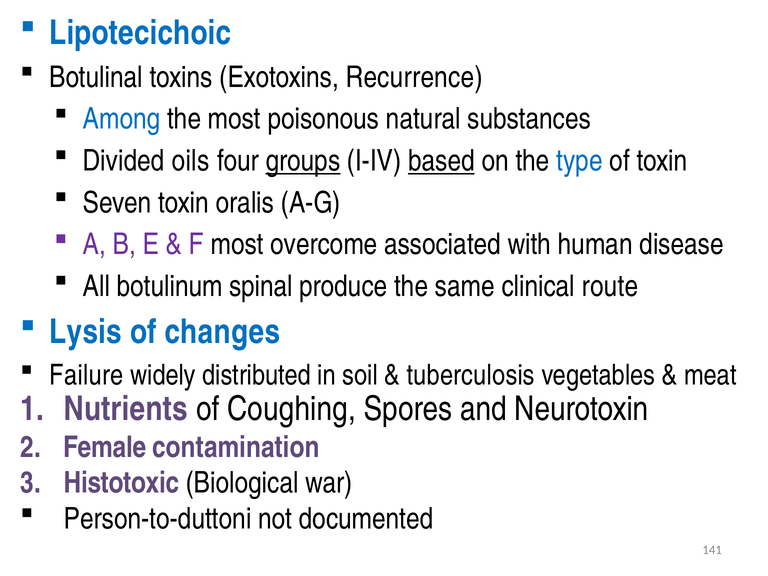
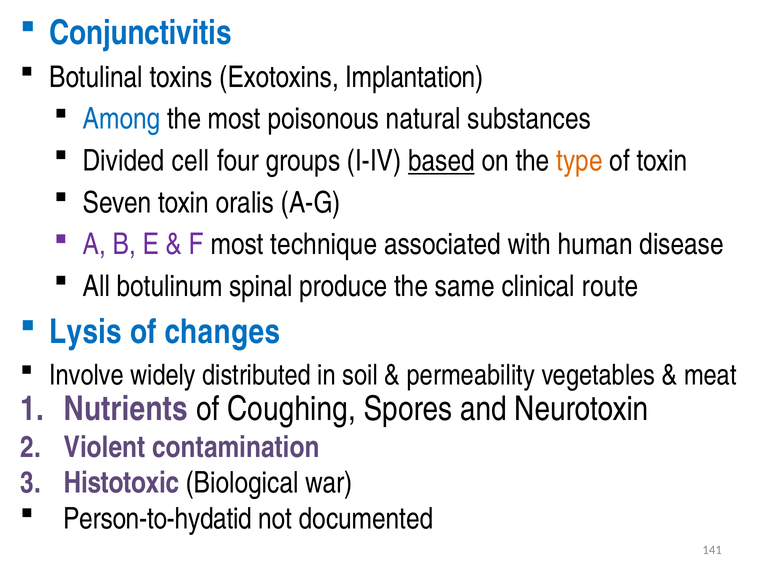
Lipotecichoic: Lipotecichoic -> Conjunctivitis
Recurrence: Recurrence -> Implantation
oils: oils -> cell
groups underline: present -> none
type colour: blue -> orange
overcome: overcome -> technique
Failure: Failure -> Involve
tuberculosis: tuberculosis -> permeability
Female: Female -> Violent
Person-to-duttoni: Person-to-duttoni -> Person-to-hydatid
